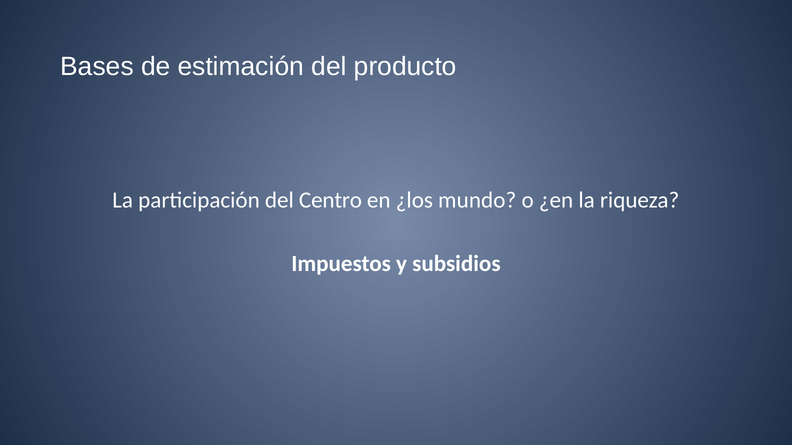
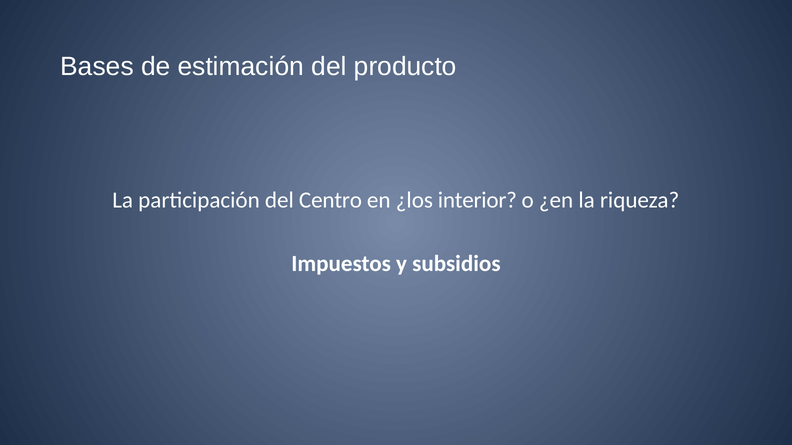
mundo: mundo -> interior
